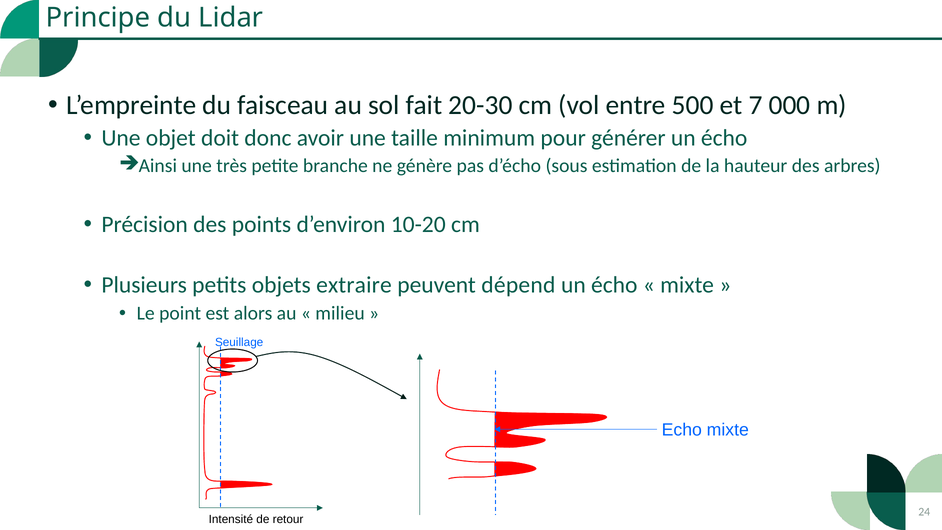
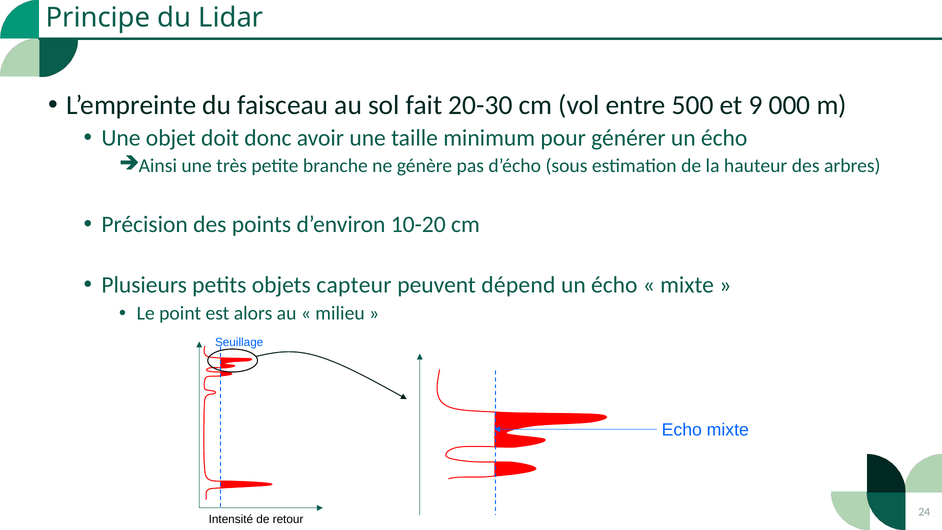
7: 7 -> 9
extraire: extraire -> capteur
